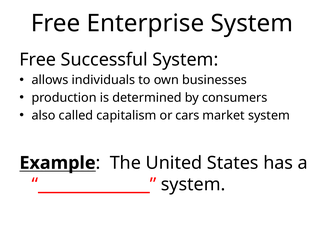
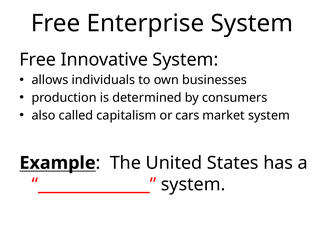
Successful: Successful -> Innovative
